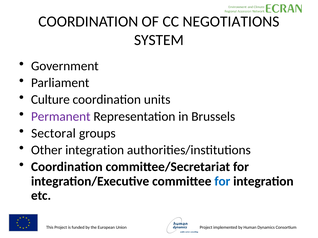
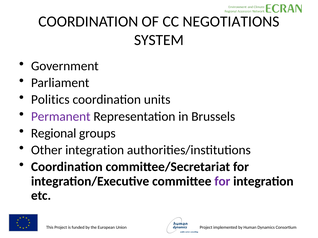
Culture: Culture -> Politics
Sectoral: Sectoral -> Regional
for at (222, 182) colour: blue -> purple
